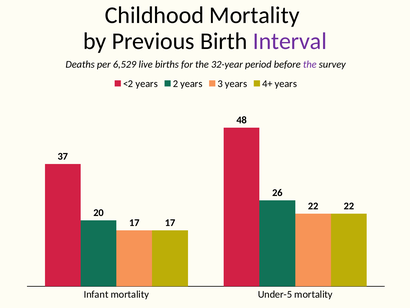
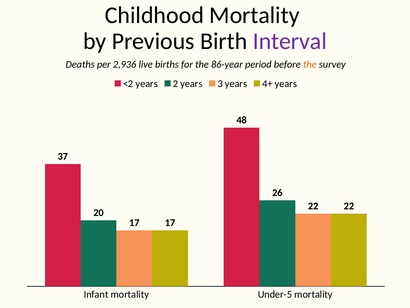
6,529: 6,529 -> 2,936
32-year: 32-year -> 86-year
the at (310, 64) colour: purple -> orange
